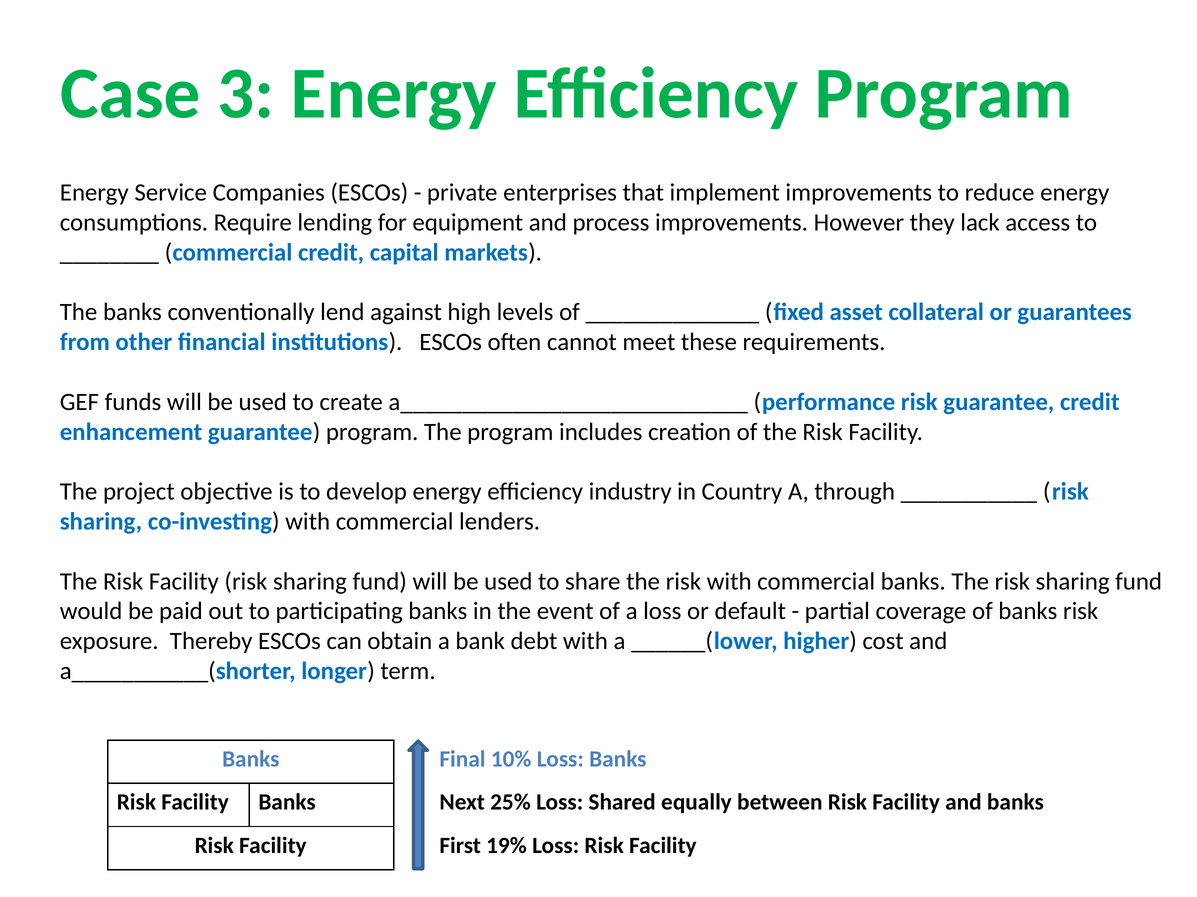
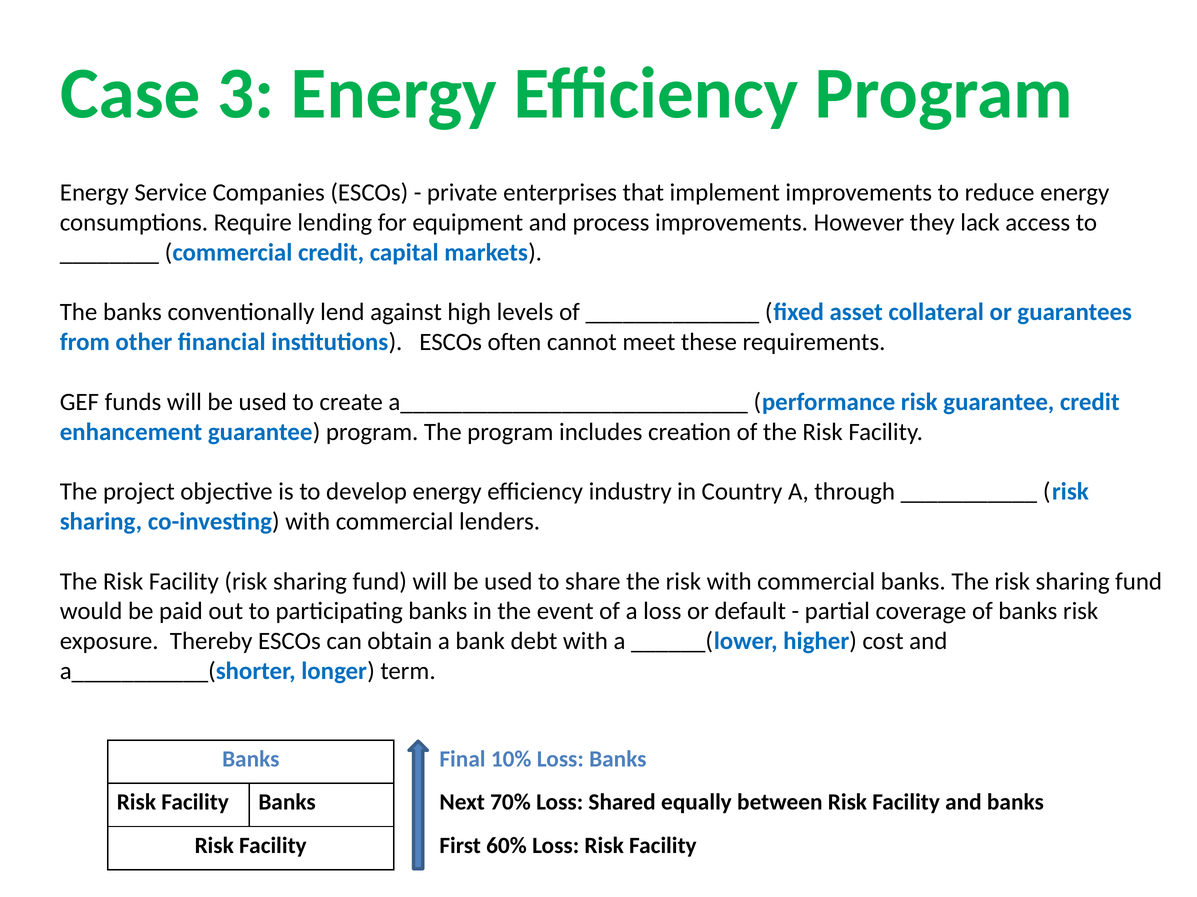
25%: 25% -> 70%
19%: 19% -> 60%
